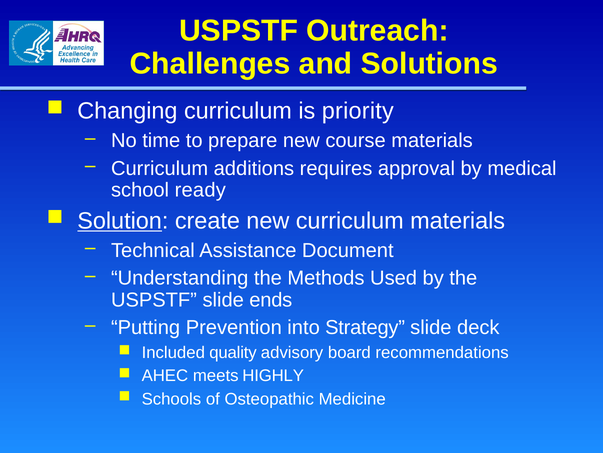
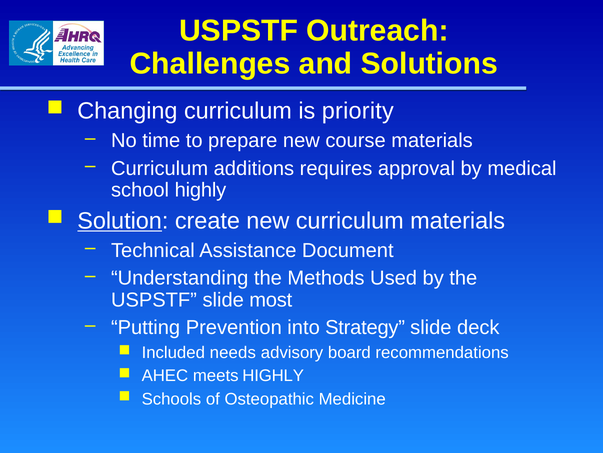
school ready: ready -> highly
ends: ends -> most
quality: quality -> needs
